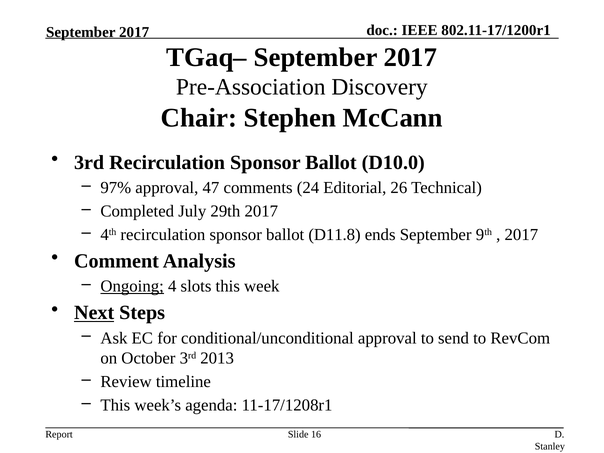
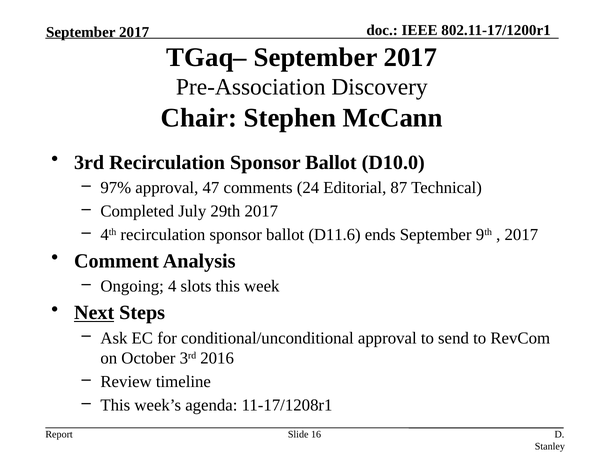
26: 26 -> 87
D11.8: D11.8 -> D11.6
Ongoing underline: present -> none
2013: 2013 -> 2016
